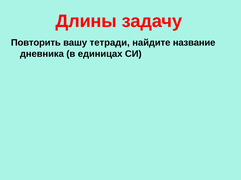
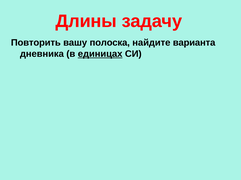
тетради: тетради -> полоска
название: название -> варианта
единицах underline: none -> present
